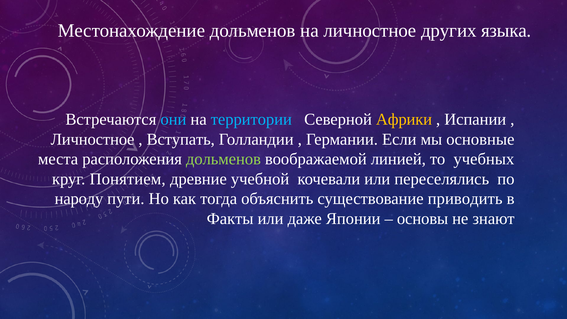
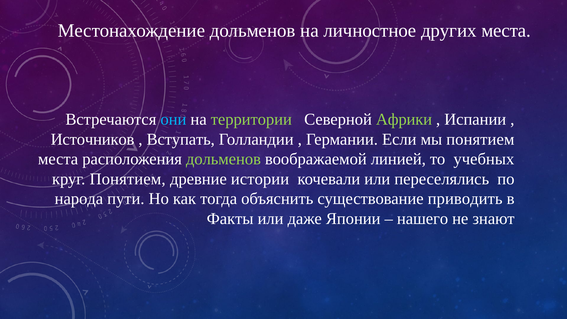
других языка: языка -> места
территории colour: light blue -> light green
Африки colour: yellow -> light green
Личностное at (93, 139): Личностное -> Источников
мы основные: основные -> понятием
учебной: учебной -> истории
народу: народу -> народа
основы: основы -> нашего
